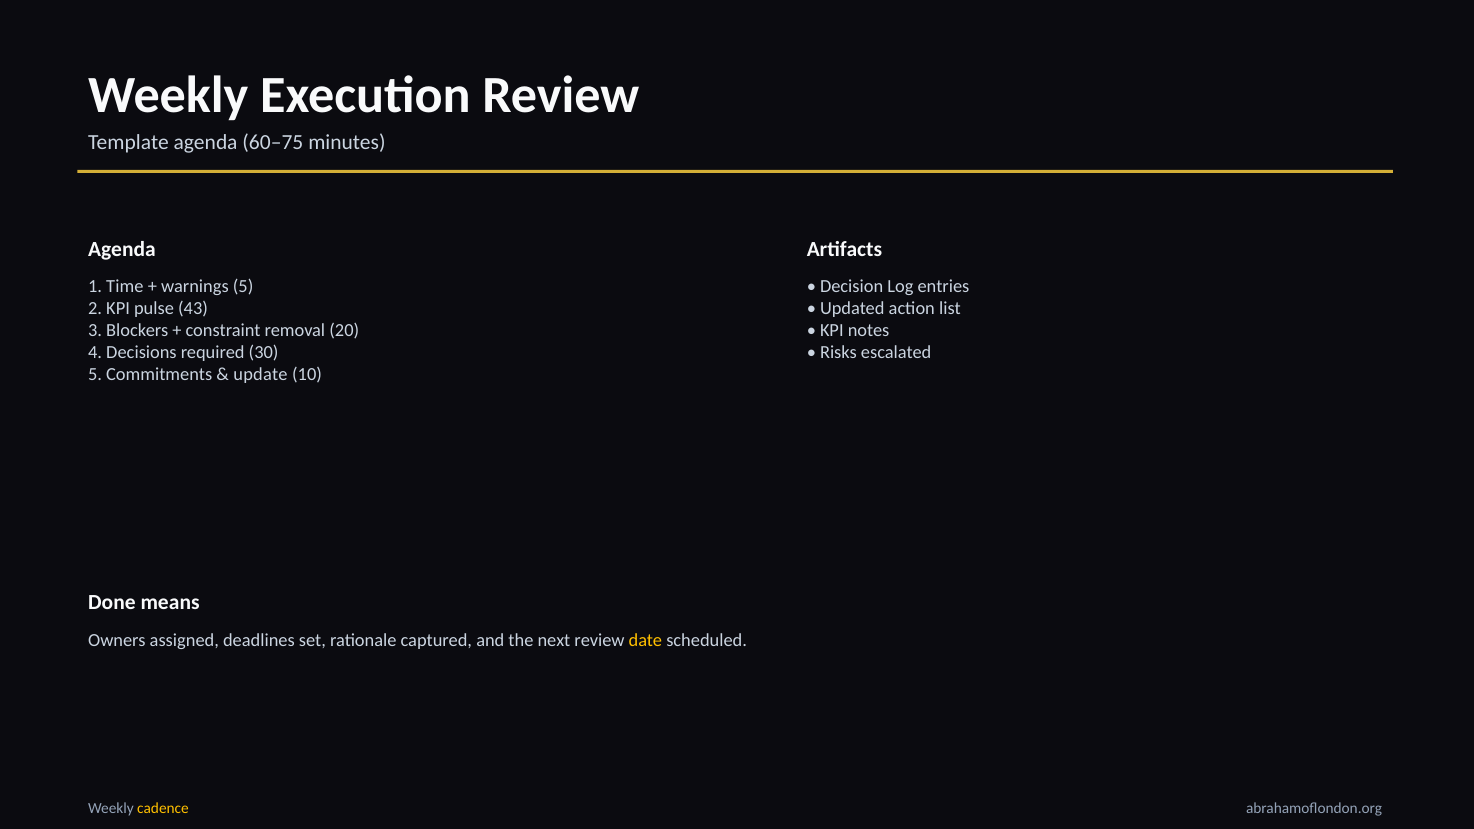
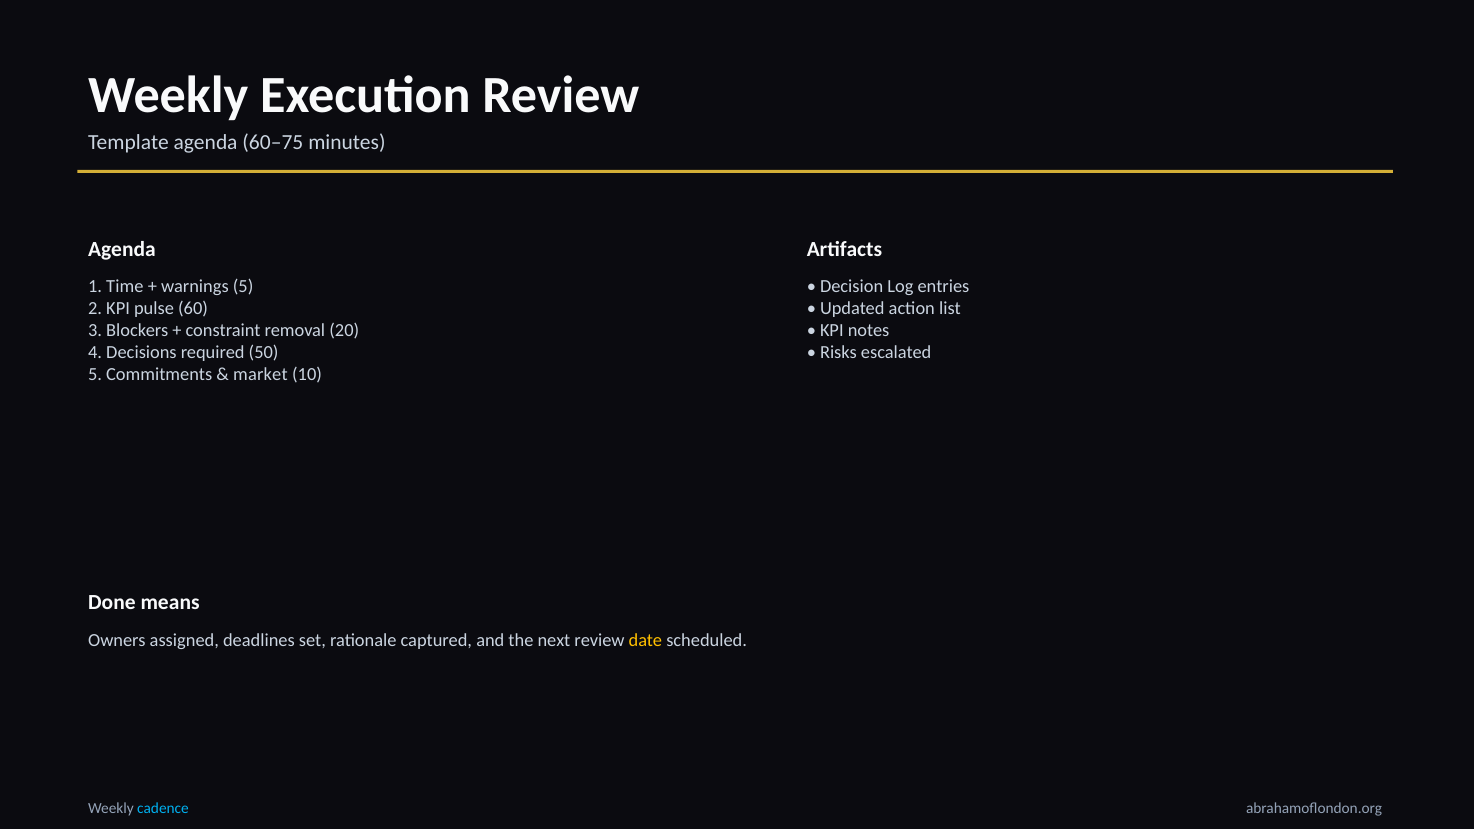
43: 43 -> 60
30: 30 -> 50
update: update -> market
cadence colour: yellow -> light blue
